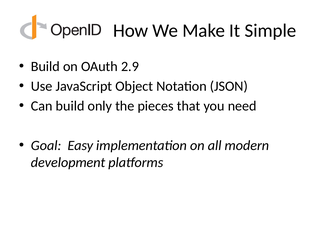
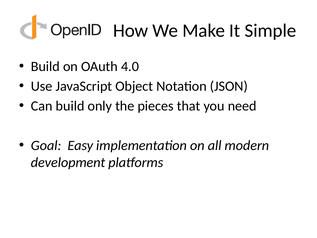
2.9: 2.9 -> 4.0
